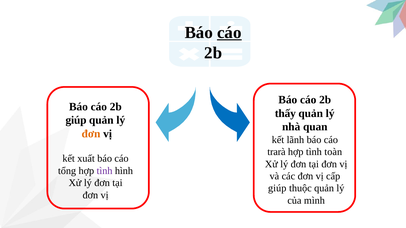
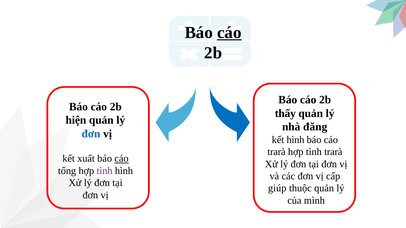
giúp at (76, 120): giúp -> hiện
quan: quan -> đăng
đơn at (91, 134) colour: orange -> blue
kết lãnh: lãnh -> hình
tình toàn: toàn -> trarà
cáo at (122, 159) underline: none -> present
